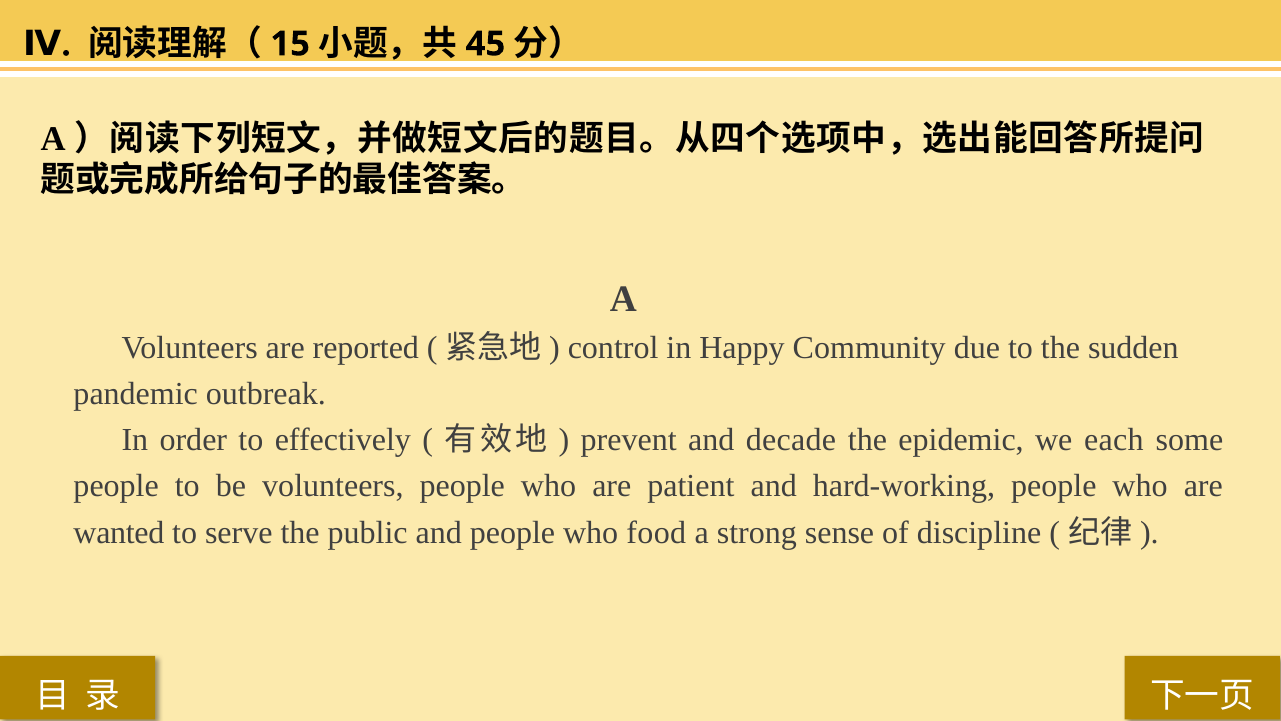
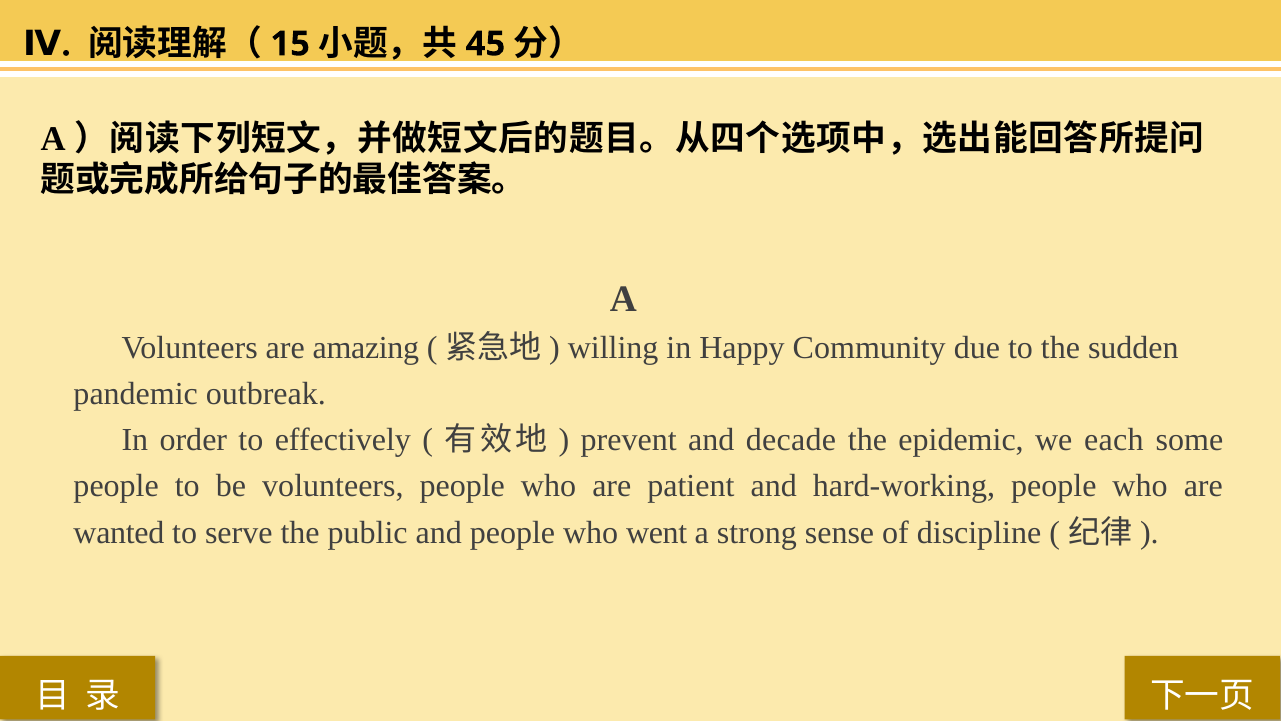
reported: reported -> amazing
control: control -> willing
food: food -> went
